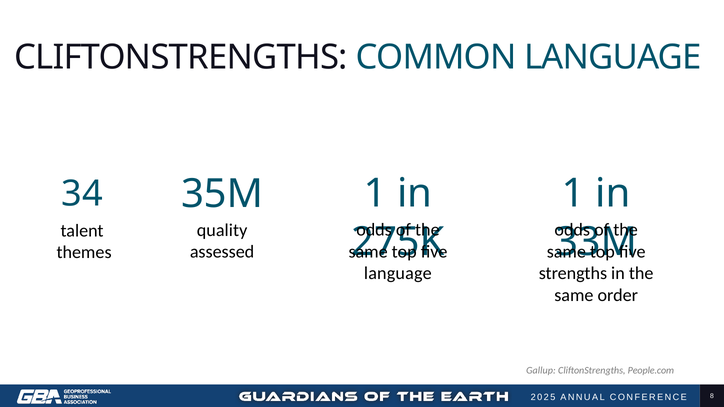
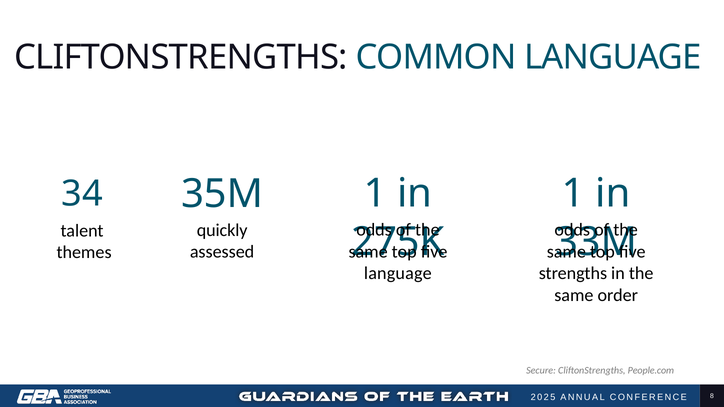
quality: quality -> quickly
Gallup: Gallup -> Secure
